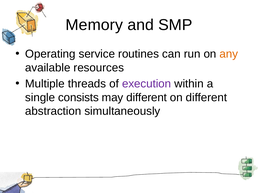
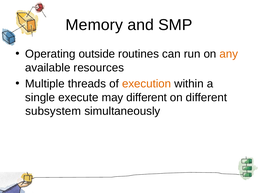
service: service -> outside
execution colour: purple -> orange
consists: consists -> execute
abstraction: abstraction -> subsystem
